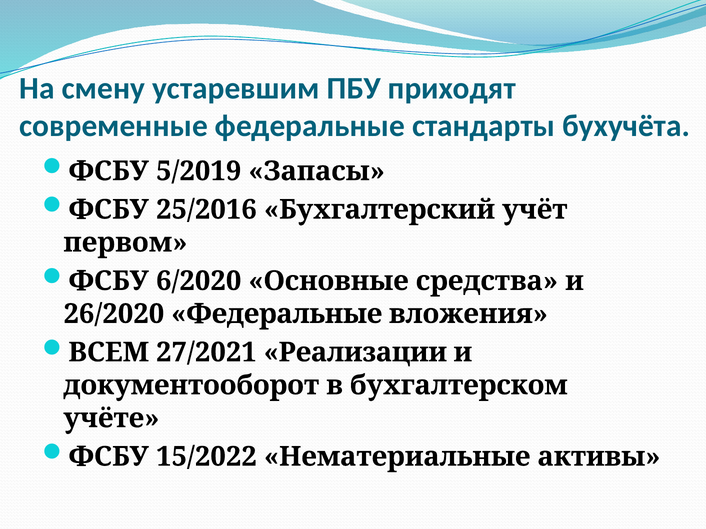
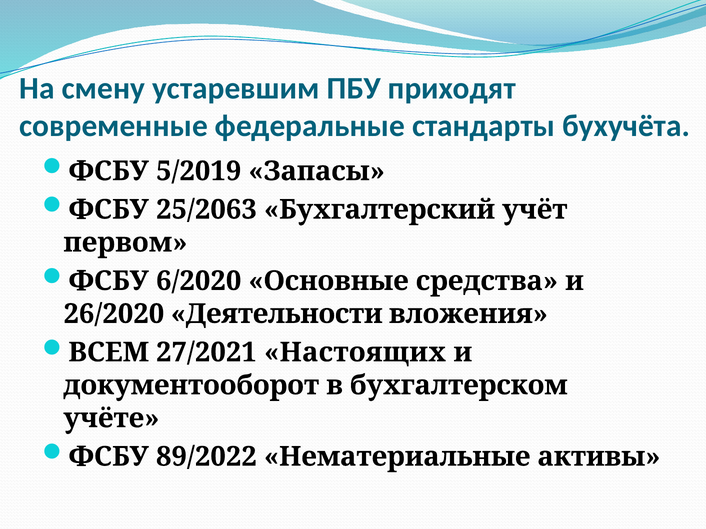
25/2016: 25/2016 -> 25/2063
26/2020 Федеральные: Федеральные -> Деятельности
Реализации: Реализации -> Настоящих
15/2022: 15/2022 -> 89/2022
